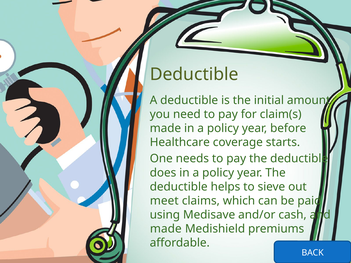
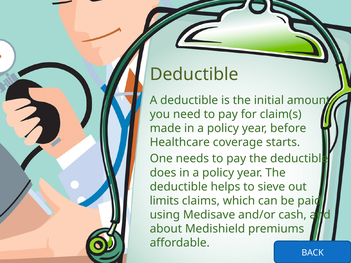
meet: meet -> limits
made at (166, 229): made -> about
